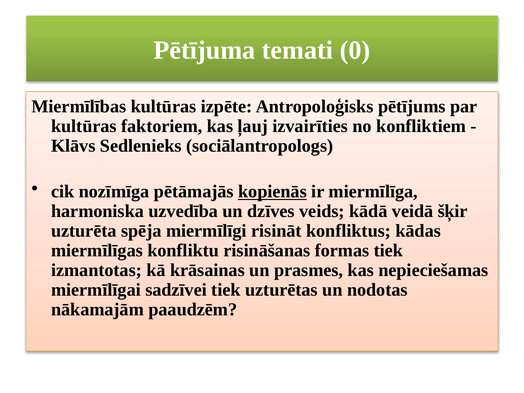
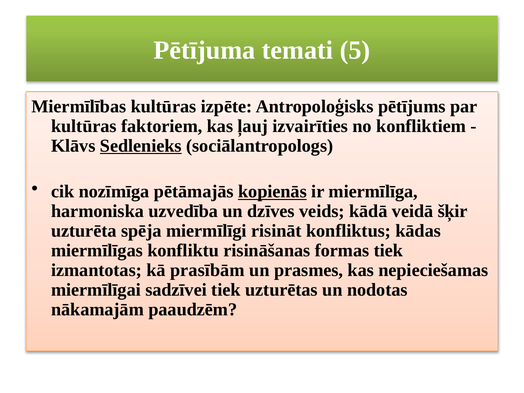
0: 0 -> 5
Sedlenieks underline: none -> present
krāsainas: krāsainas -> prasībām
